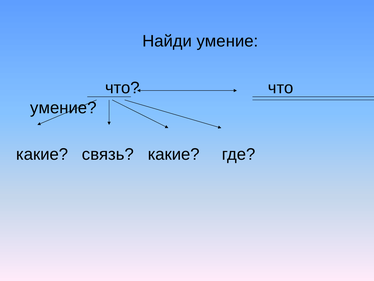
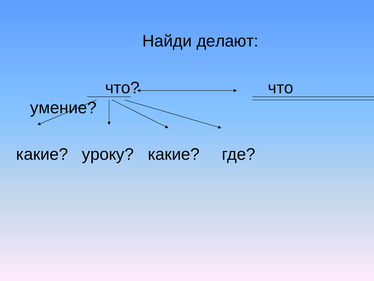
Найди умение: умение -> делают
связь: связь -> уроку
